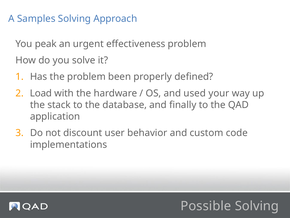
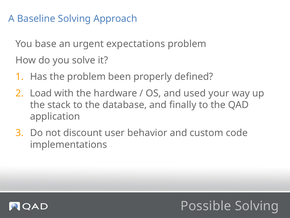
Samples: Samples -> Baseline
peak: peak -> base
effectiveness: effectiveness -> expectations
